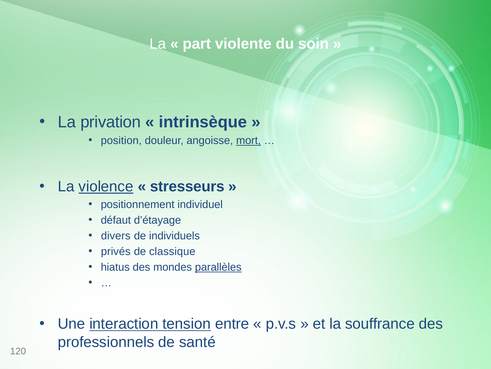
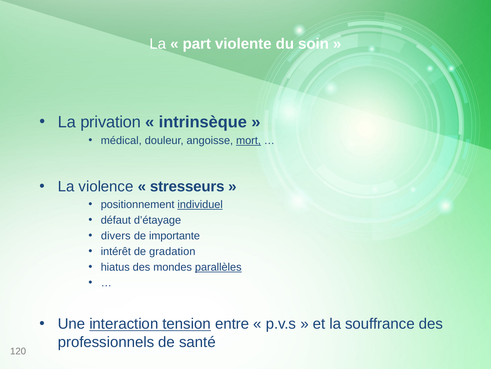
position: position -> médical
violence underline: present -> none
individuel underline: none -> present
individuels: individuels -> importante
privés: privés -> intérêt
classique: classique -> gradation
